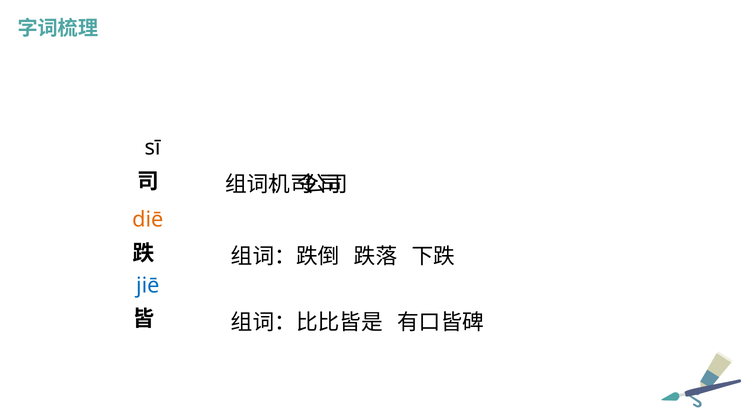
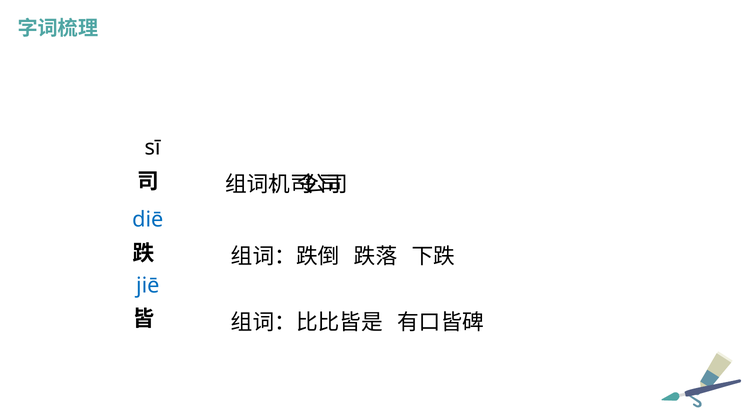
diē colour: orange -> blue
